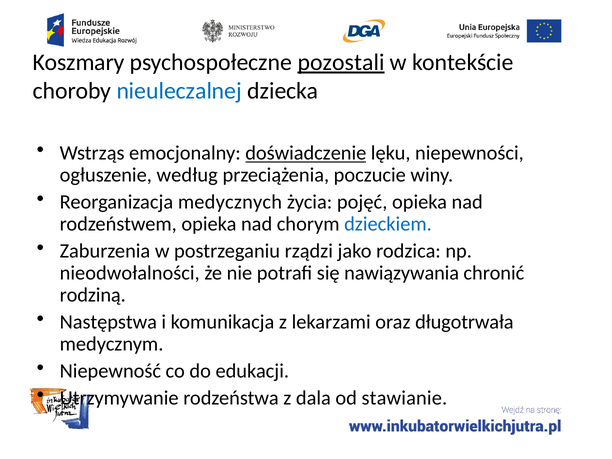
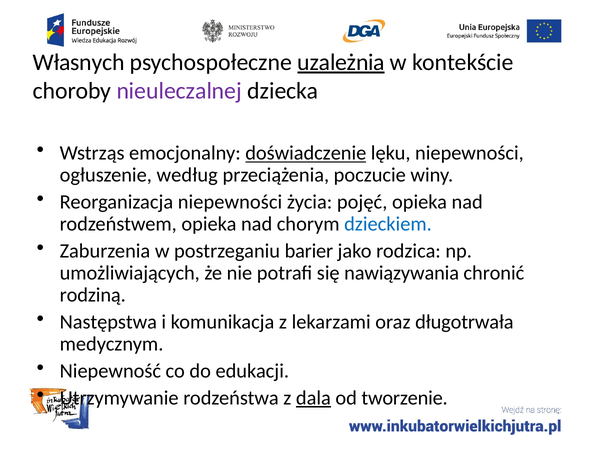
Koszmary: Koszmary -> Własnych
pozostali: pozostali -> uzależnia
nieuleczalnej colour: blue -> purple
Reorganizacja medycznych: medycznych -> niepewności
rządzi: rządzi -> barier
nieodwołalności: nieodwołalności -> umożliwiających
dala underline: none -> present
stawianie: stawianie -> tworzenie
